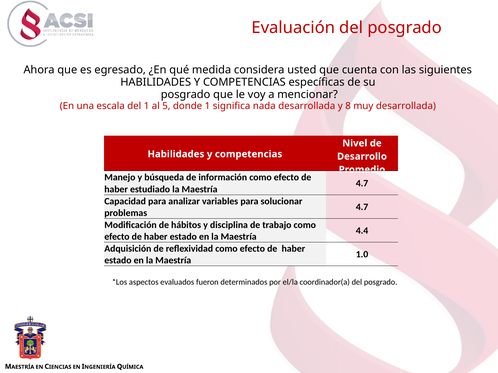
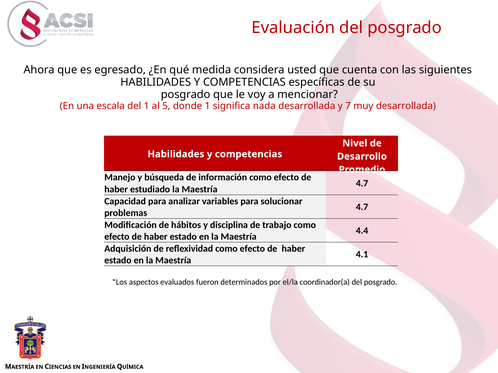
8: 8 -> 7
1.0: 1.0 -> 4.1
